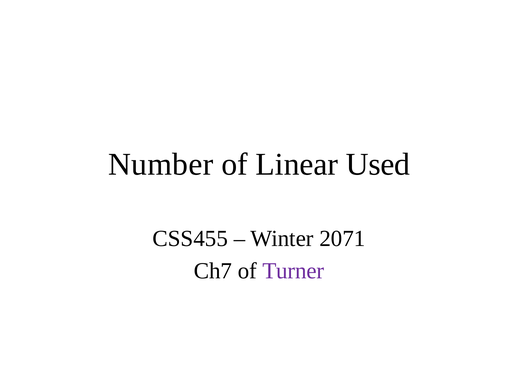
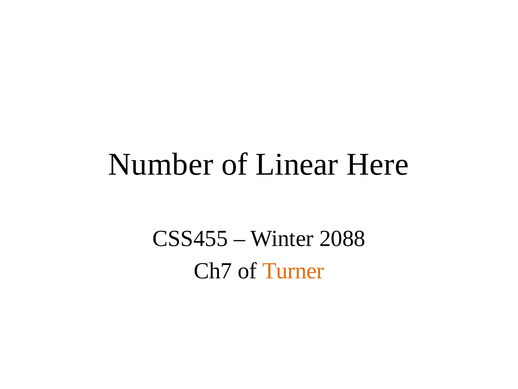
Used: Used -> Here
2071: 2071 -> 2088
Turner colour: purple -> orange
